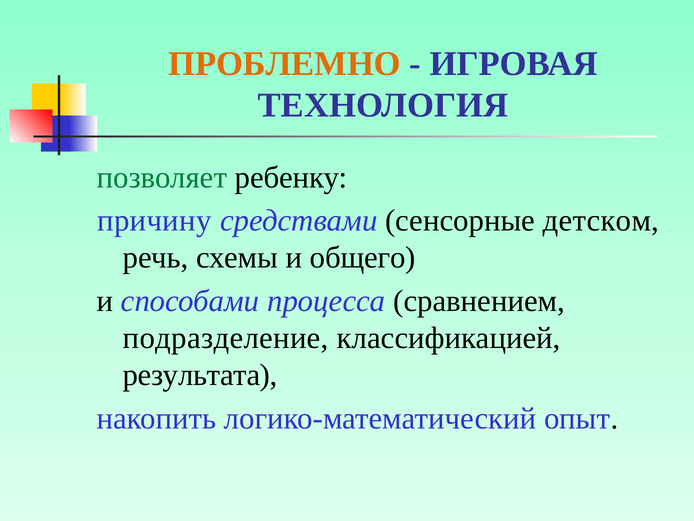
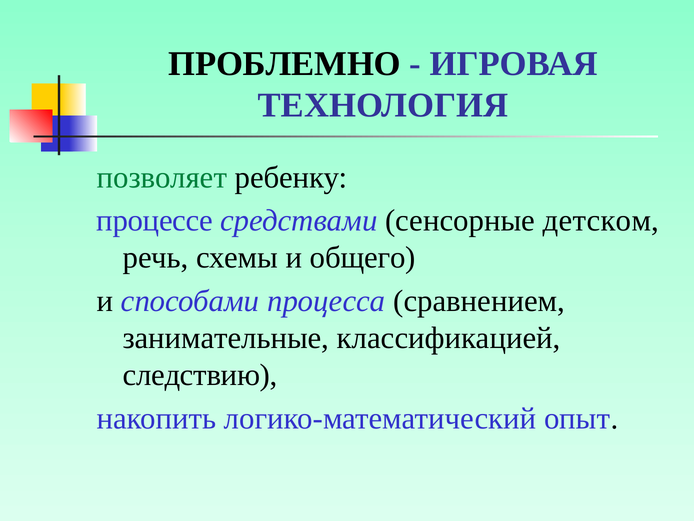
ПРОБЛЕМНО colour: orange -> black
причину: причину -> процессе
подразделение: подразделение -> занимательные
результата: результата -> следствию
